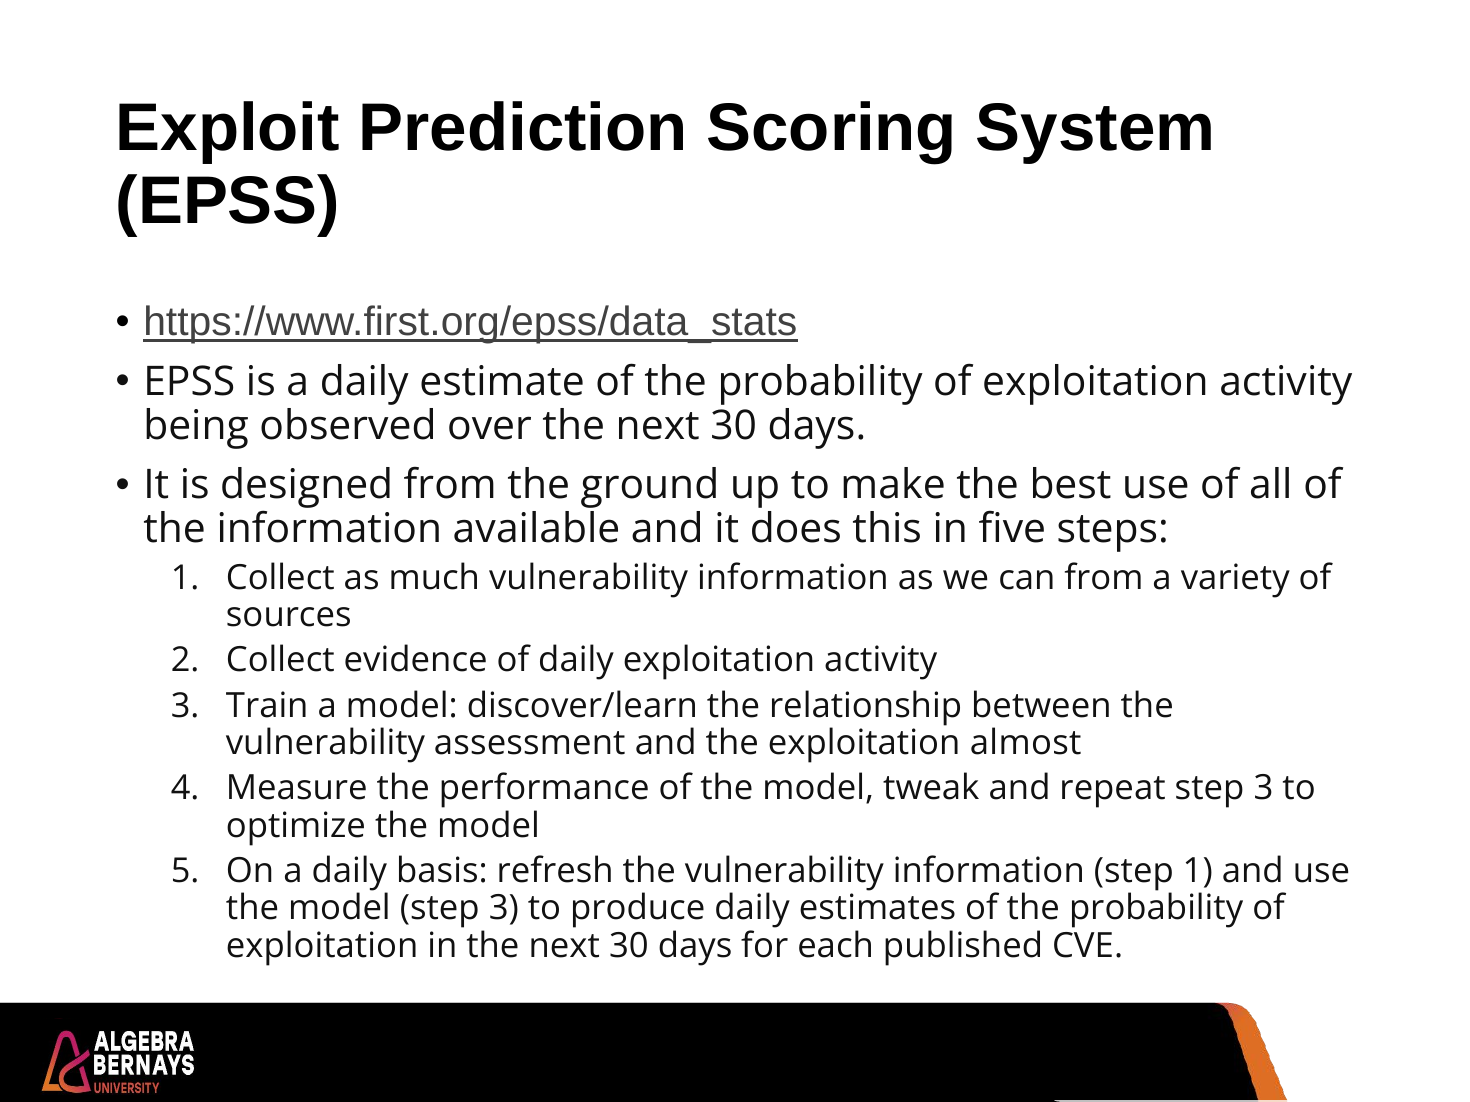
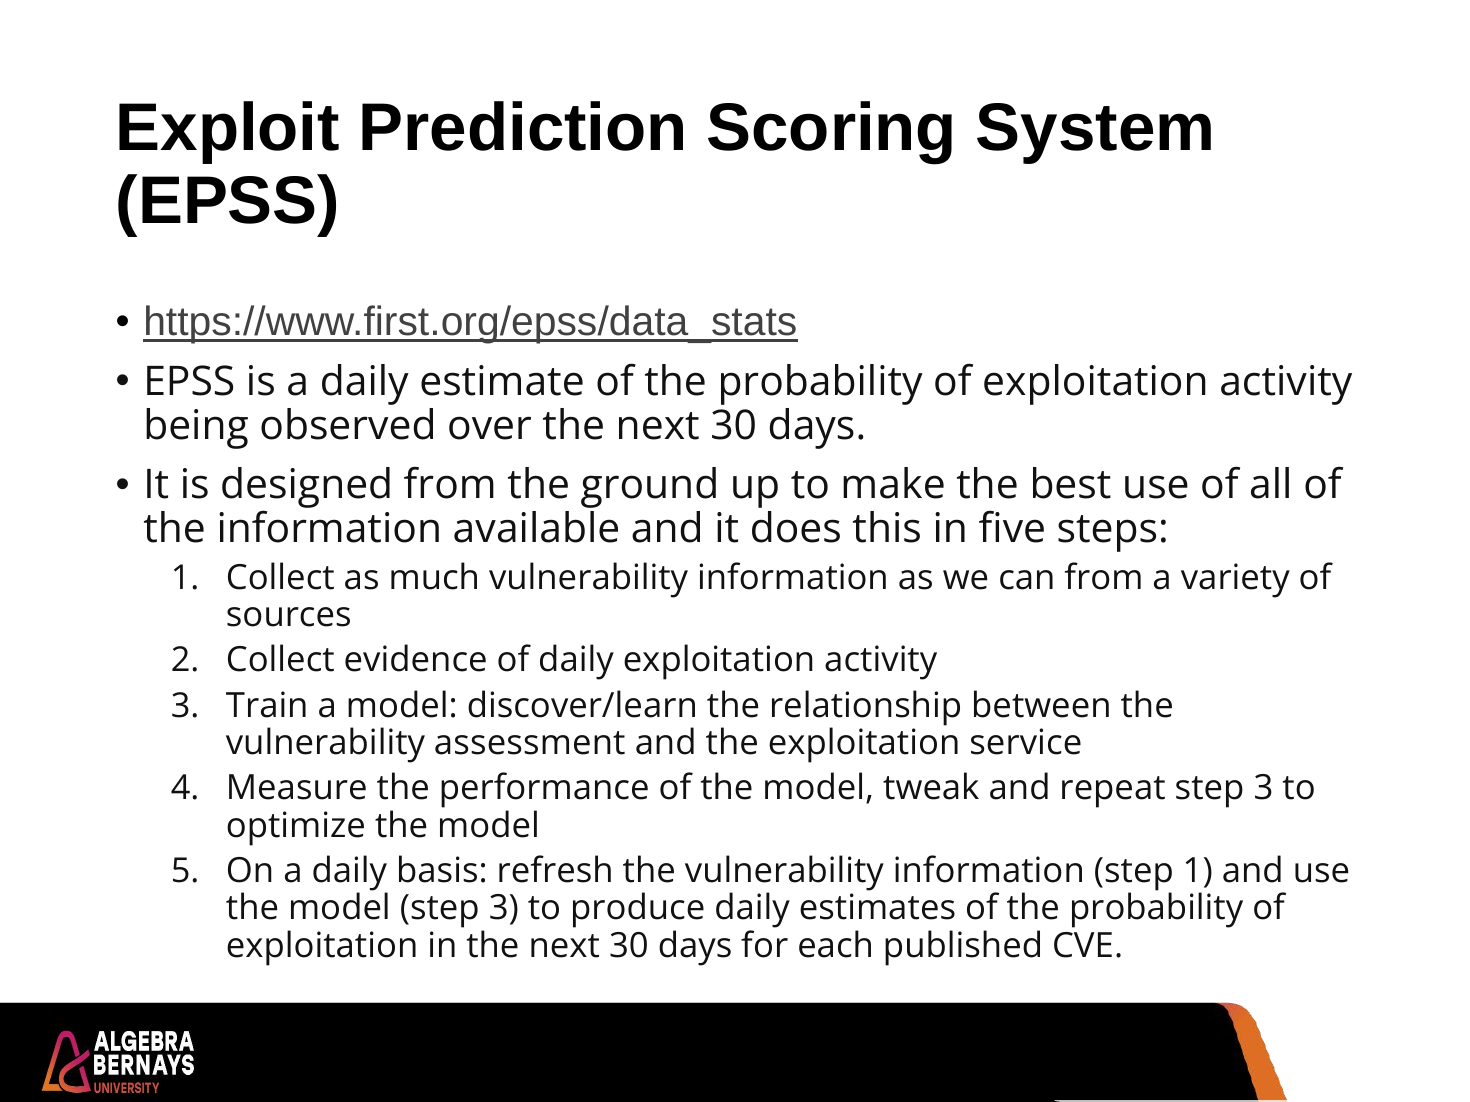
almost: almost -> service
